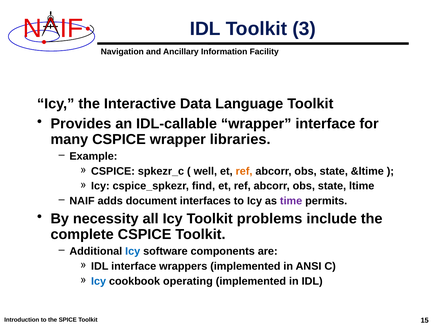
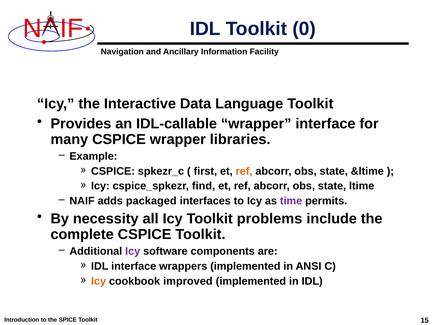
3: 3 -> 0
well: well -> first
document: document -> packaged
Icy at (133, 251) colour: blue -> purple
Icy at (99, 281) colour: blue -> orange
operating: operating -> improved
